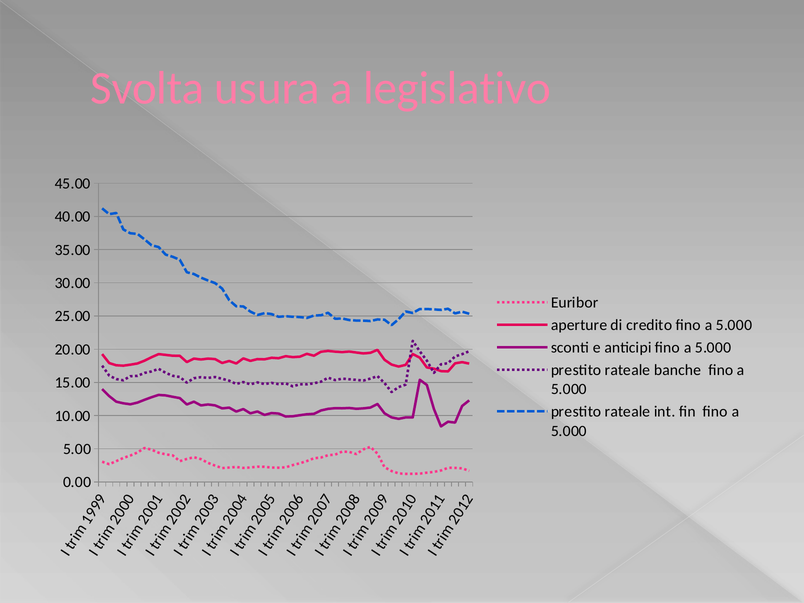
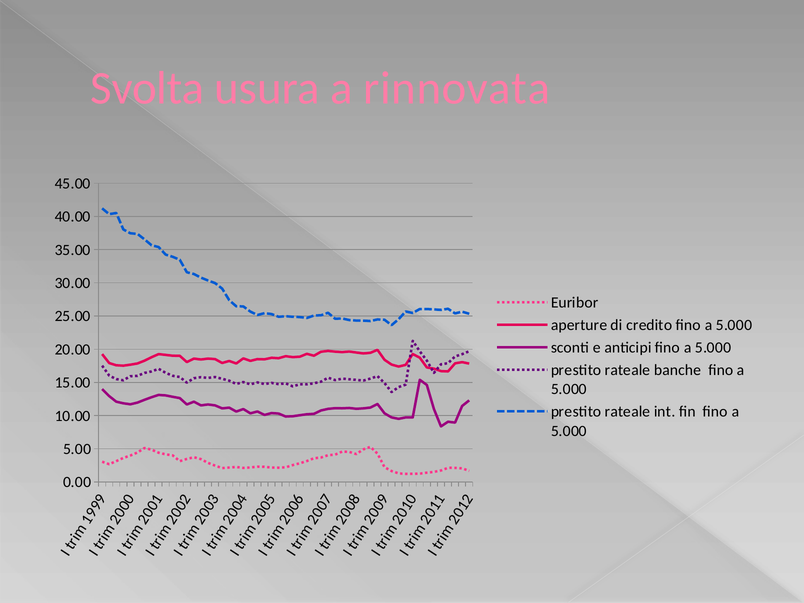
legislativo: legislativo -> rinnovata
